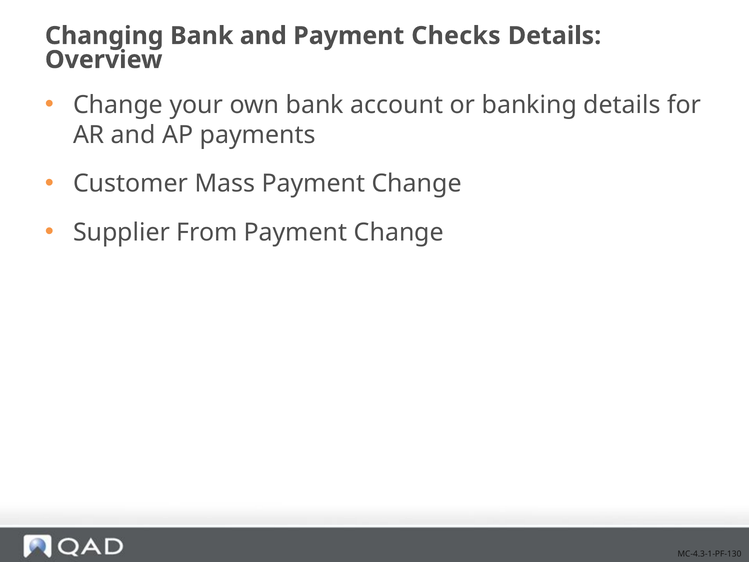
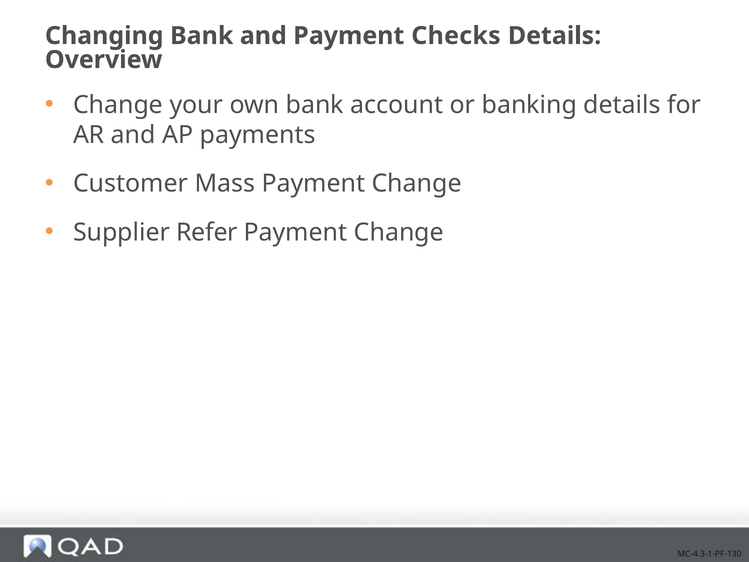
From: From -> Refer
